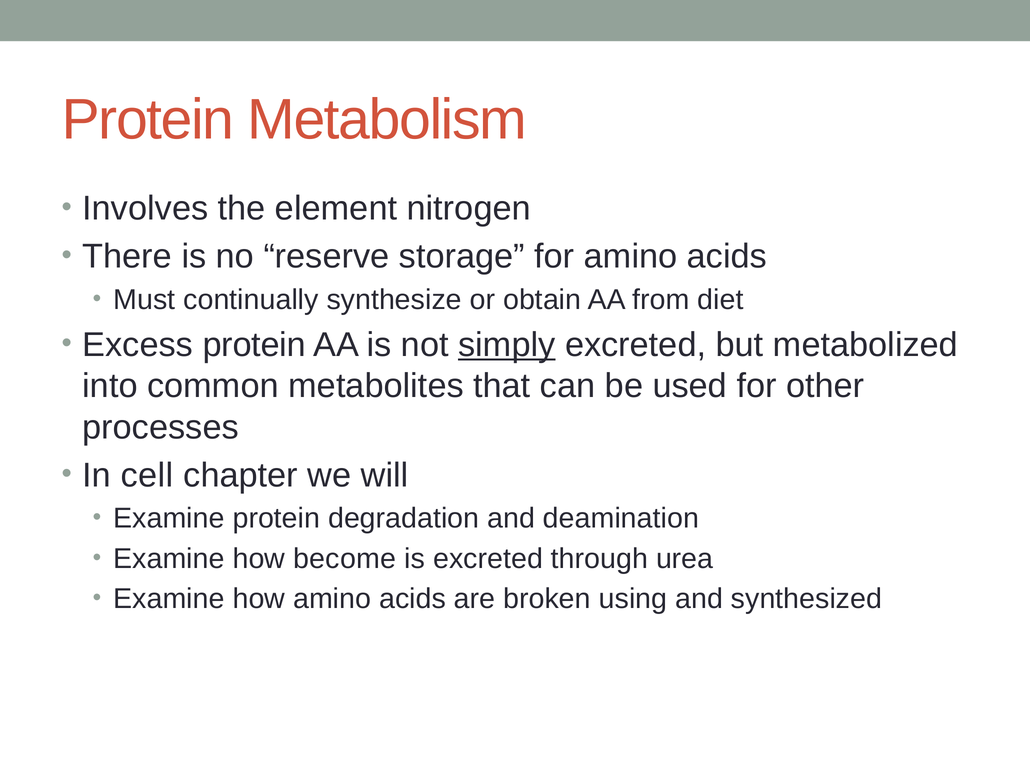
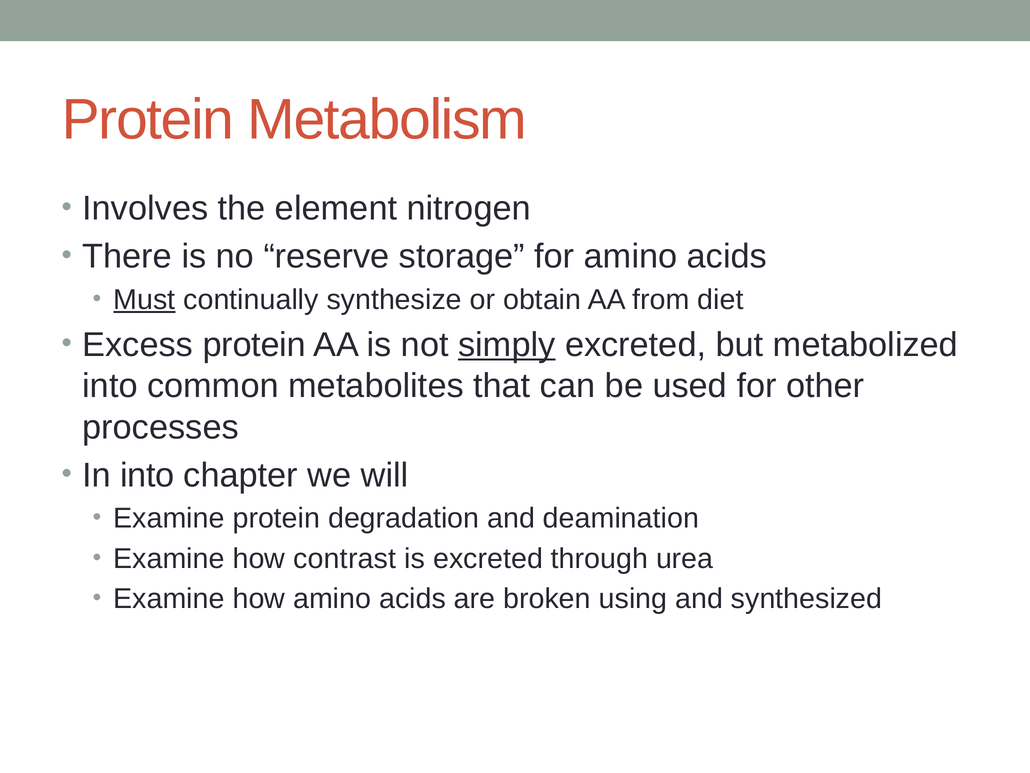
Must underline: none -> present
In cell: cell -> into
become: become -> contrast
